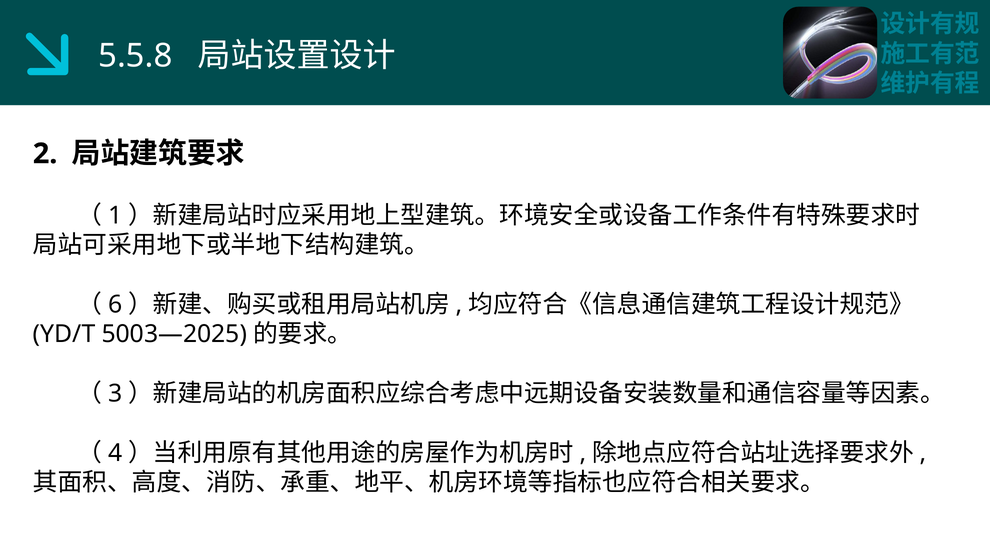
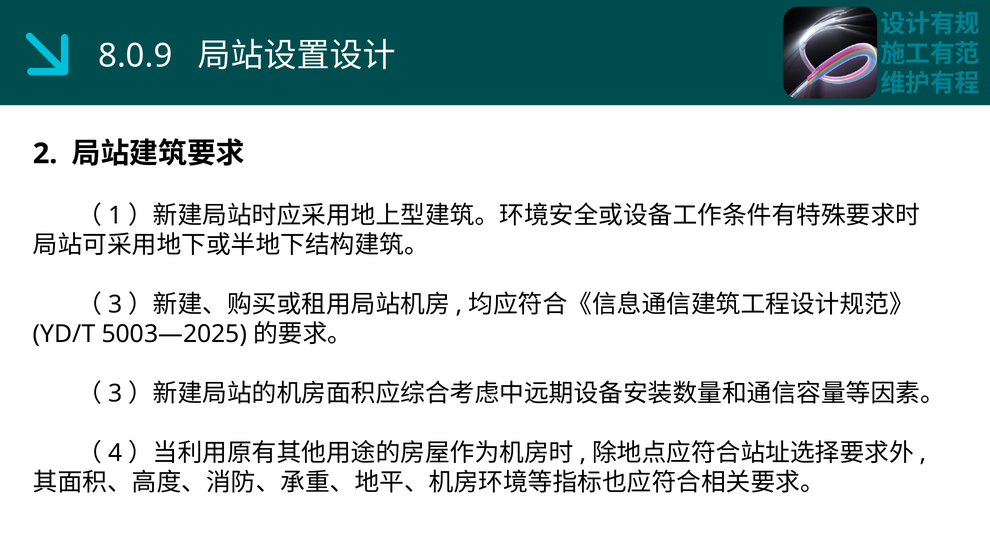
5.5.8: 5.5.8 -> 8.0.9
6 at (115, 304): 6 -> 3
